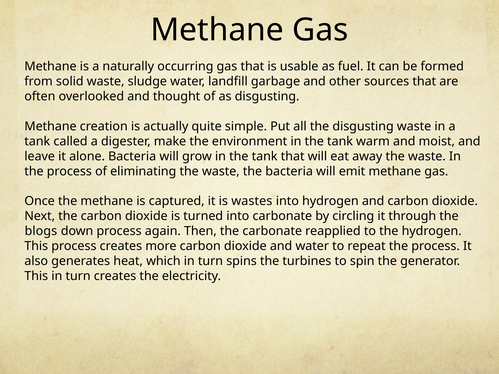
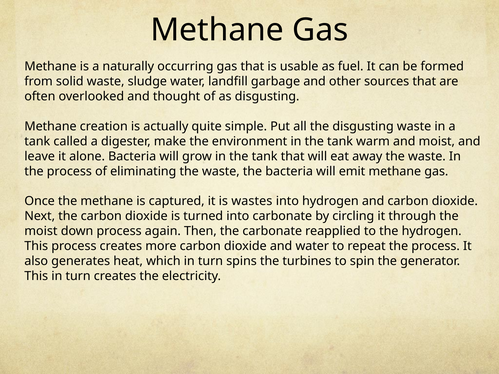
blogs at (41, 231): blogs -> moist
